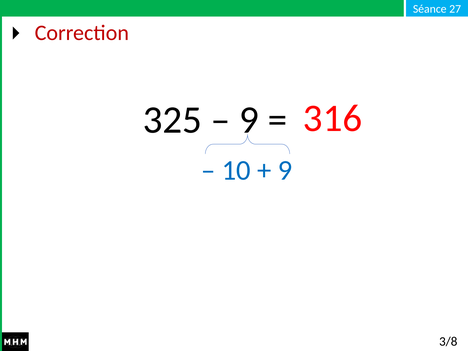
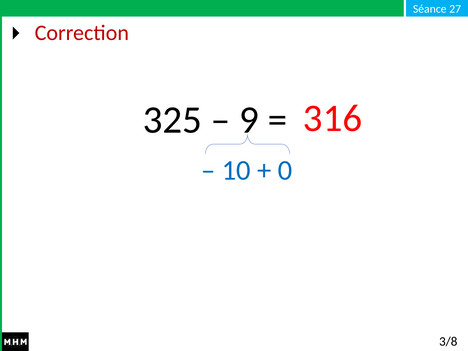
9 at (285, 170): 9 -> 0
